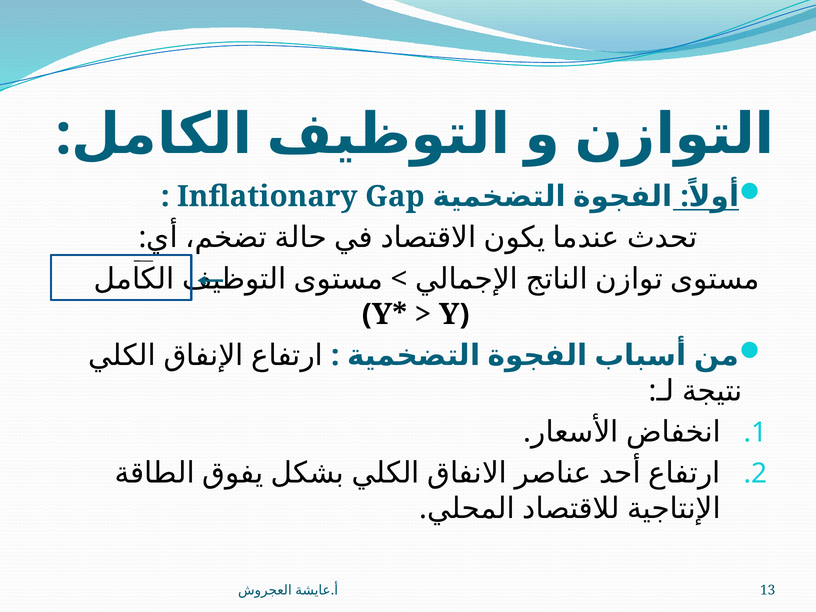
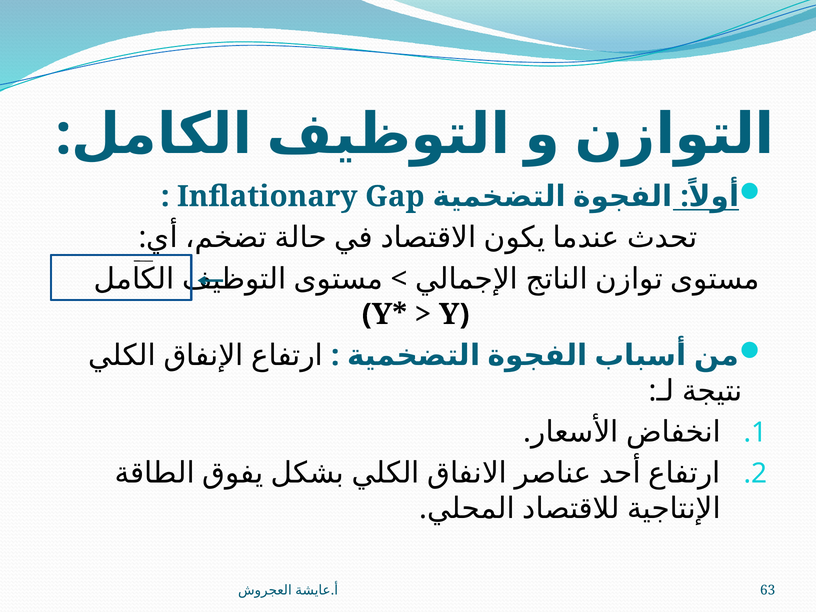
13: 13 -> 63
